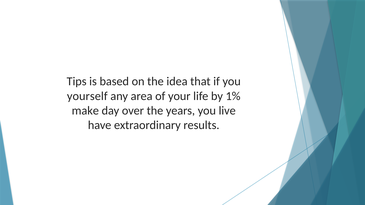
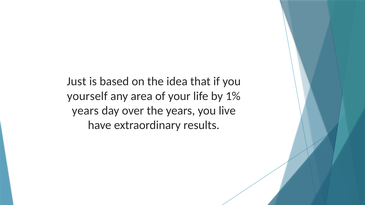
Tips: Tips -> Just
make at (85, 111): make -> years
